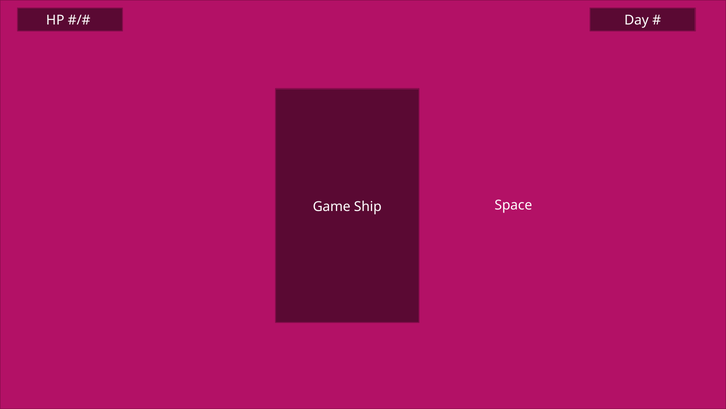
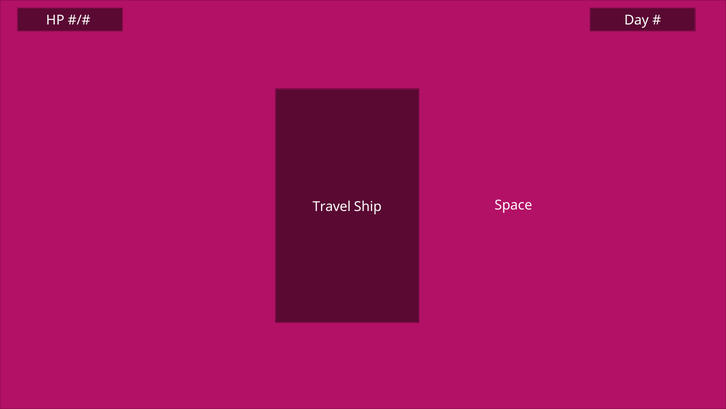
Game: Game -> Travel
